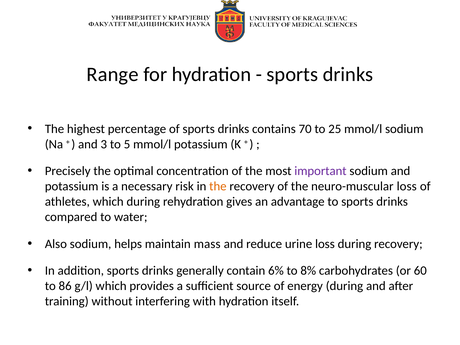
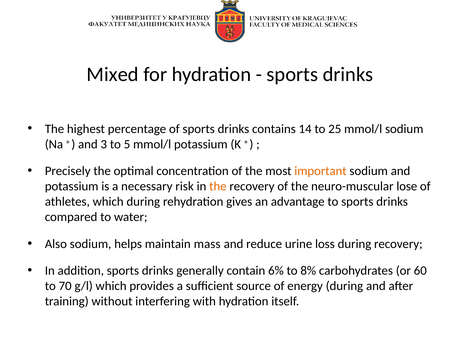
Range: Range -> Mixed
70: 70 -> 14
important colour: purple -> orange
neuro-muscular loss: loss -> lose
86: 86 -> 70
